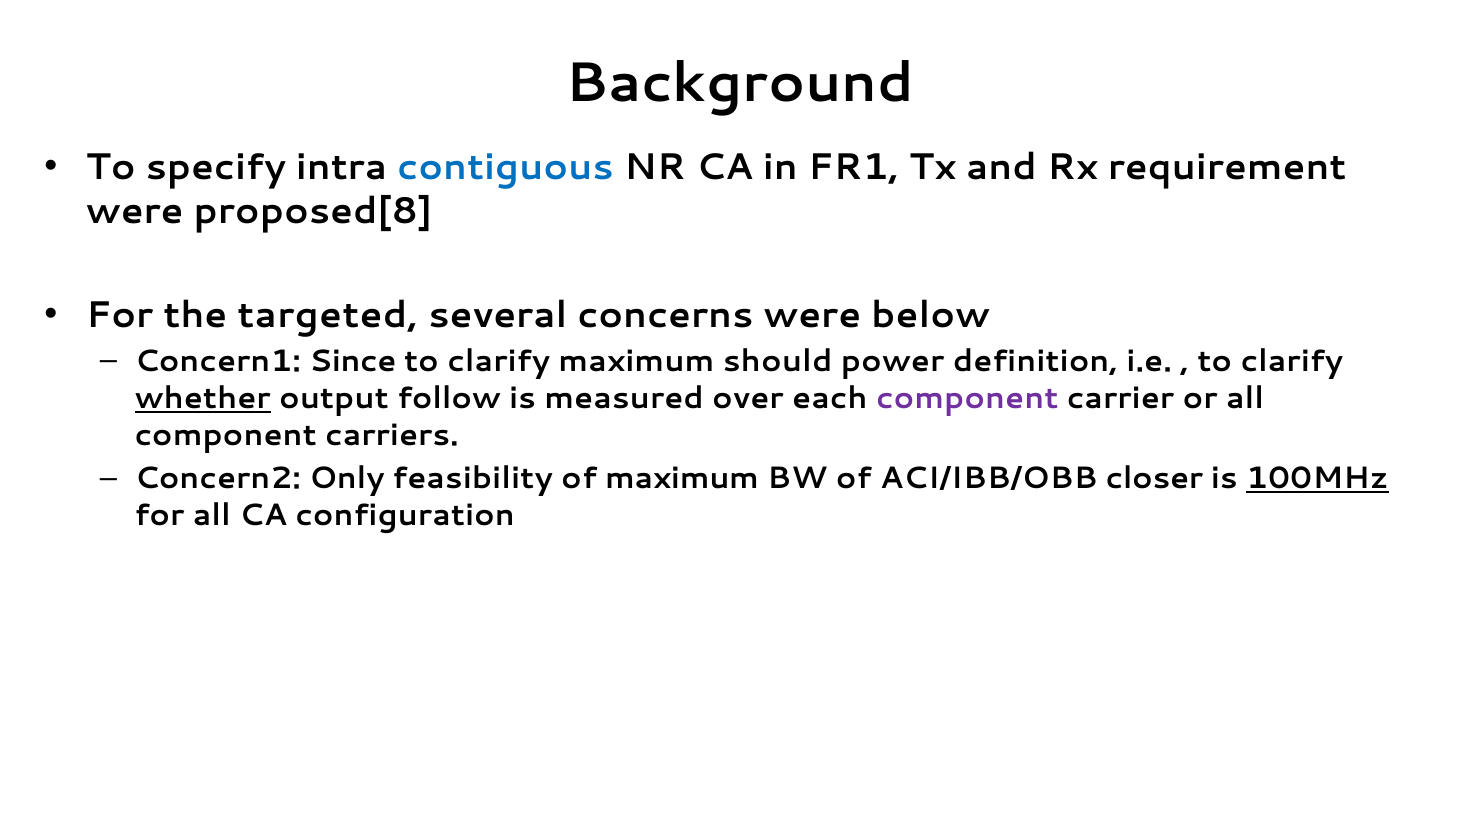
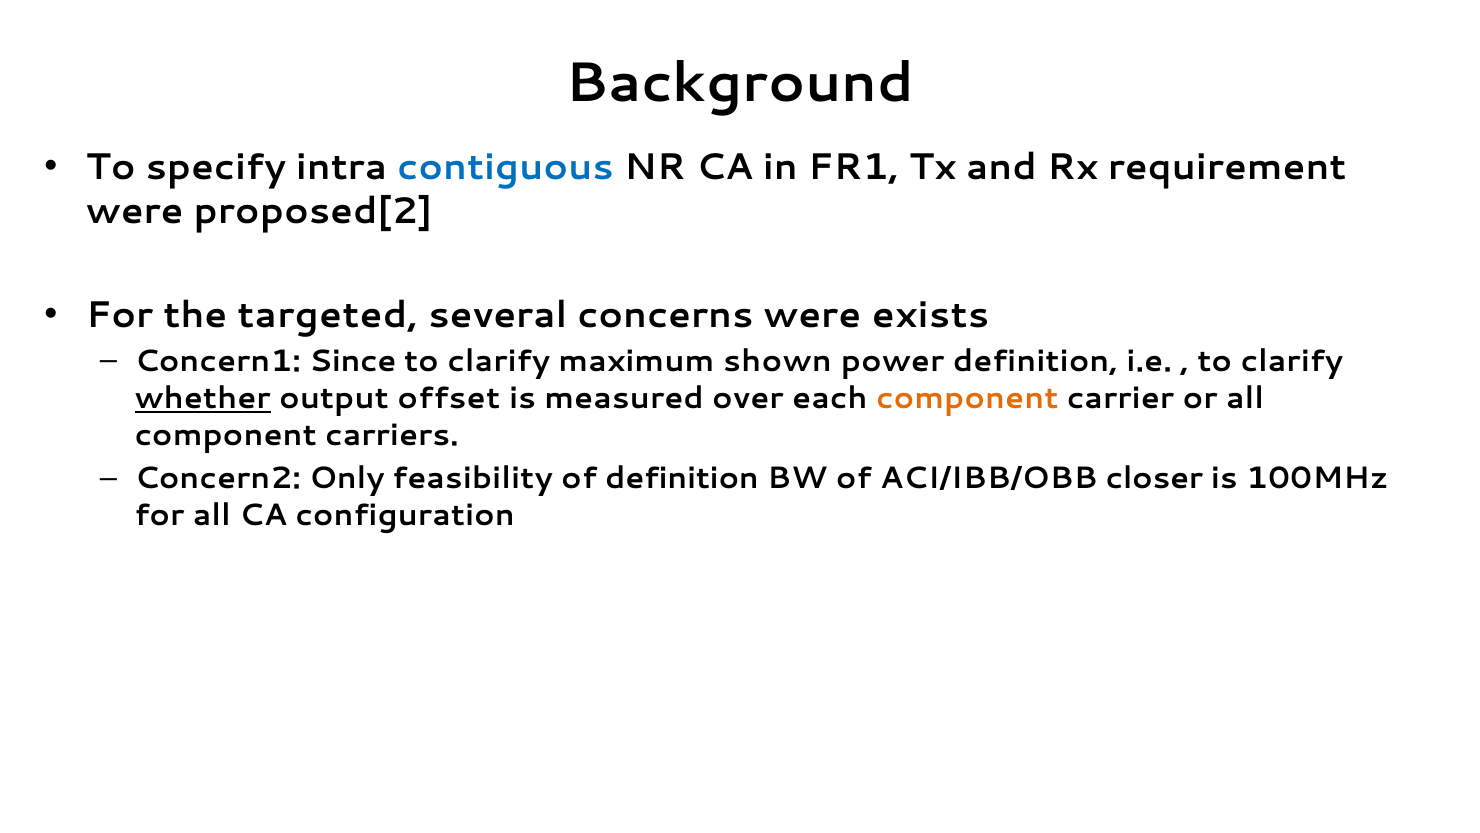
proposed[8: proposed[8 -> proposed[2
below: below -> exists
should: should -> shown
follow: follow -> offset
component at (967, 398) colour: purple -> orange
of maximum: maximum -> definition
100MHz underline: present -> none
